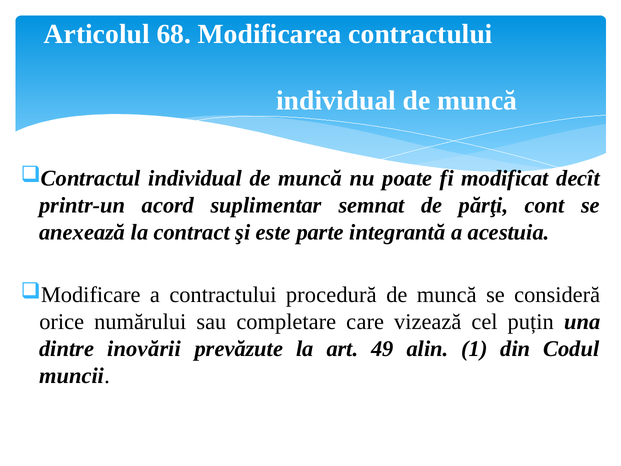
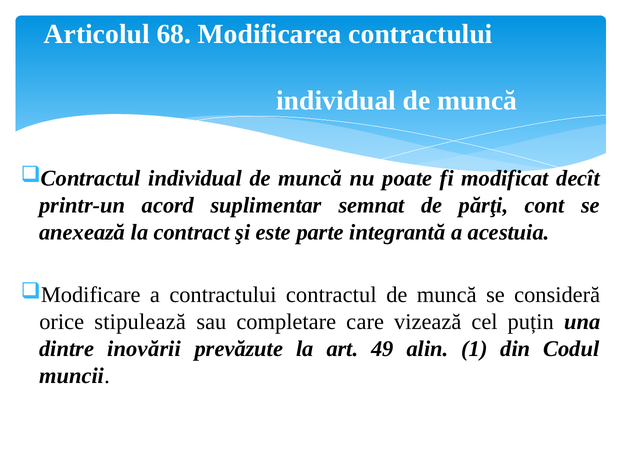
procedură: procedură -> contractul
numărului: numărului -> stipulează
